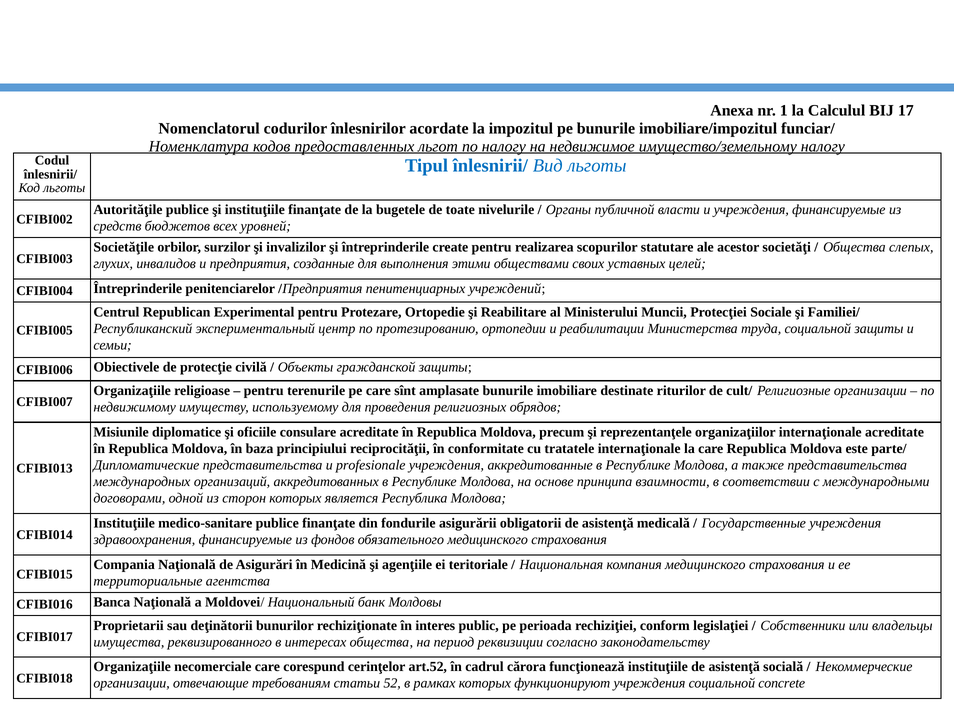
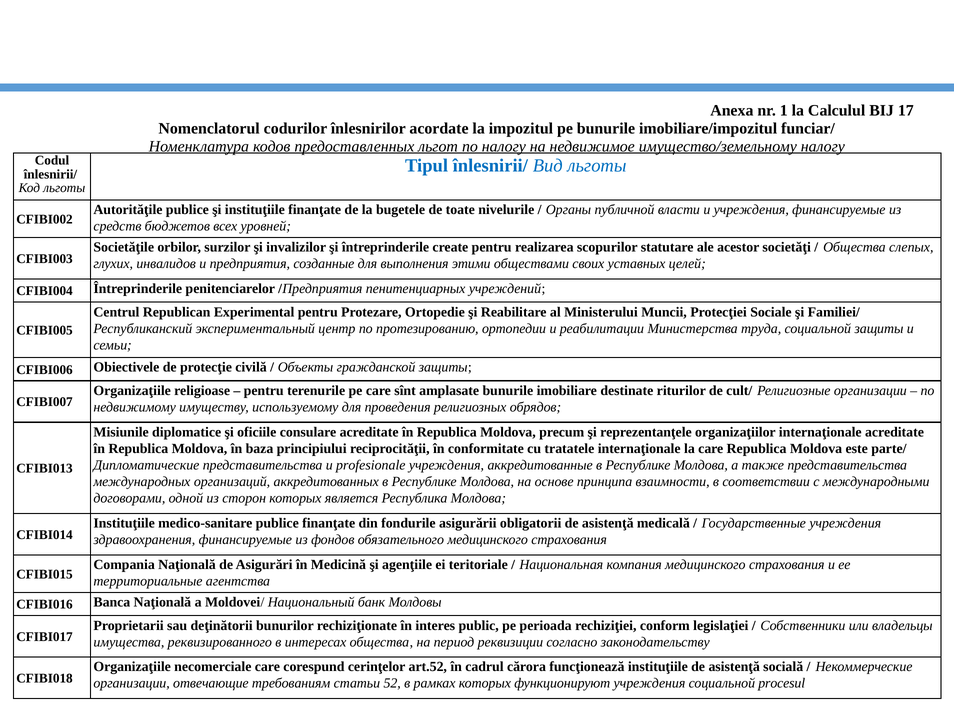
concrete: concrete -> procesul
